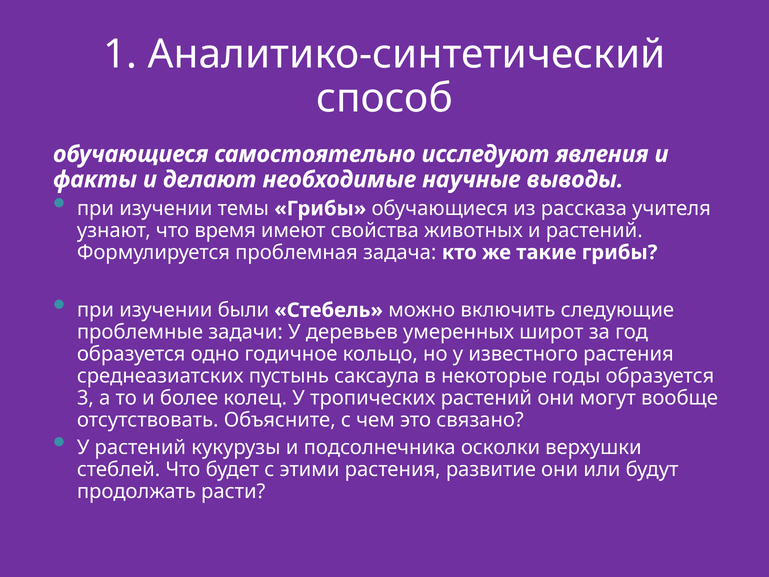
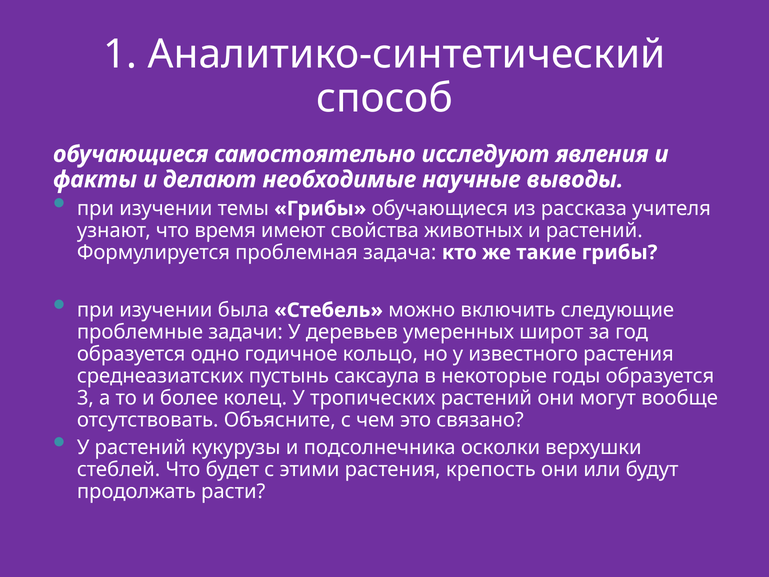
были: были -> была
развитие: развитие -> крепость
